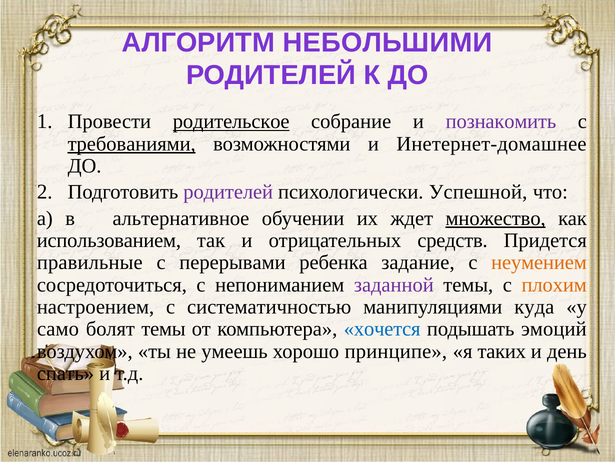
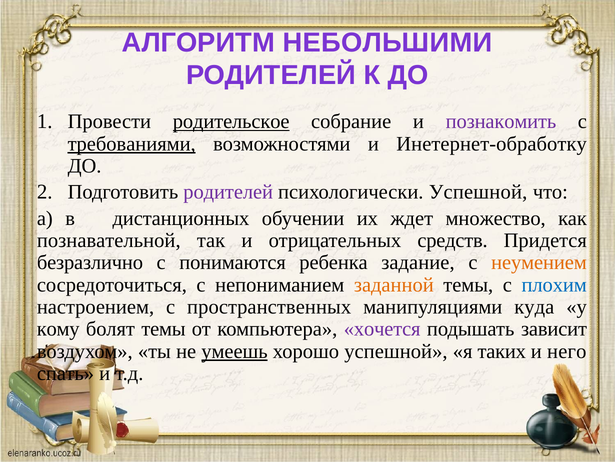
Инетернет-домашнее: Инетернет-домашнее -> Инетернет-обработку
альтернативное: альтернативное -> дистанционных
множество underline: present -> none
использованием: использованием -> познавательной
правильные: правильные -> безразлично
перерывами: перерывами -> понимаются
заданной colour: purple -> orange
плохим colour: orange -> blue
систематичностью: систематичностью -> пространственных
само: само -> кому
хочется colour: blue -> purple
эмоций: эмоций -> зависит
умеешь underline: none -> present
хорошо принципе: принципе -> успешной
день: день -> него
